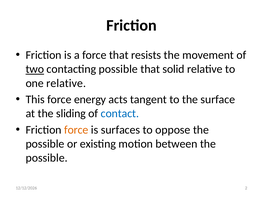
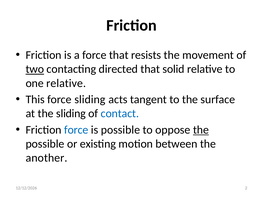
contacting possible: possible -> directed
force energy: energy -> sliding
force at (76, 130) colour: orange -> blue
is surfaces: surfaces -> possible
the at (201, 130) underline: none -> present
possible at (47, 158): possible -> another
